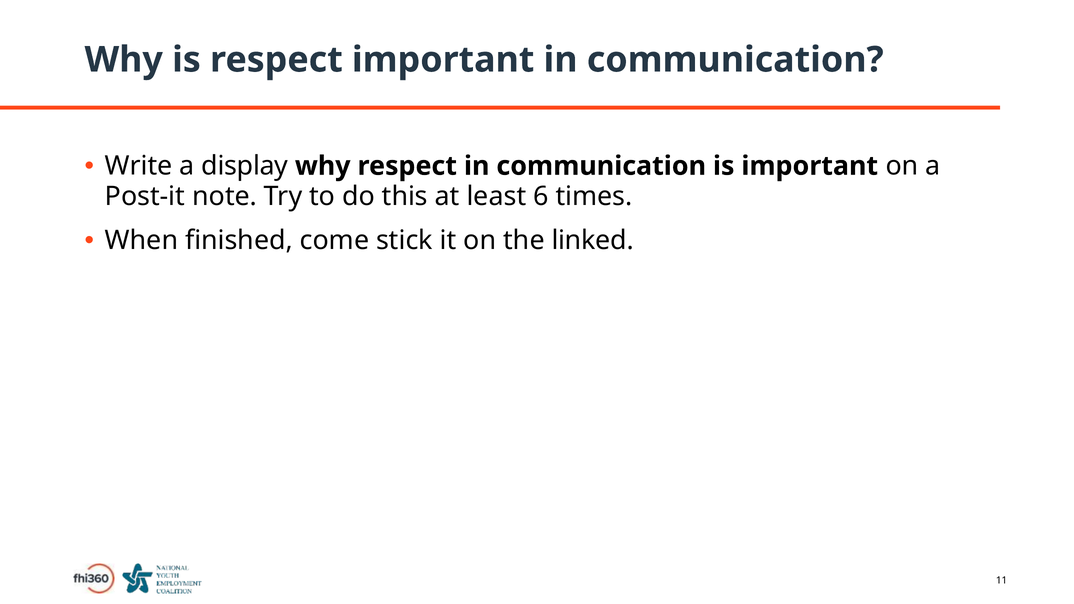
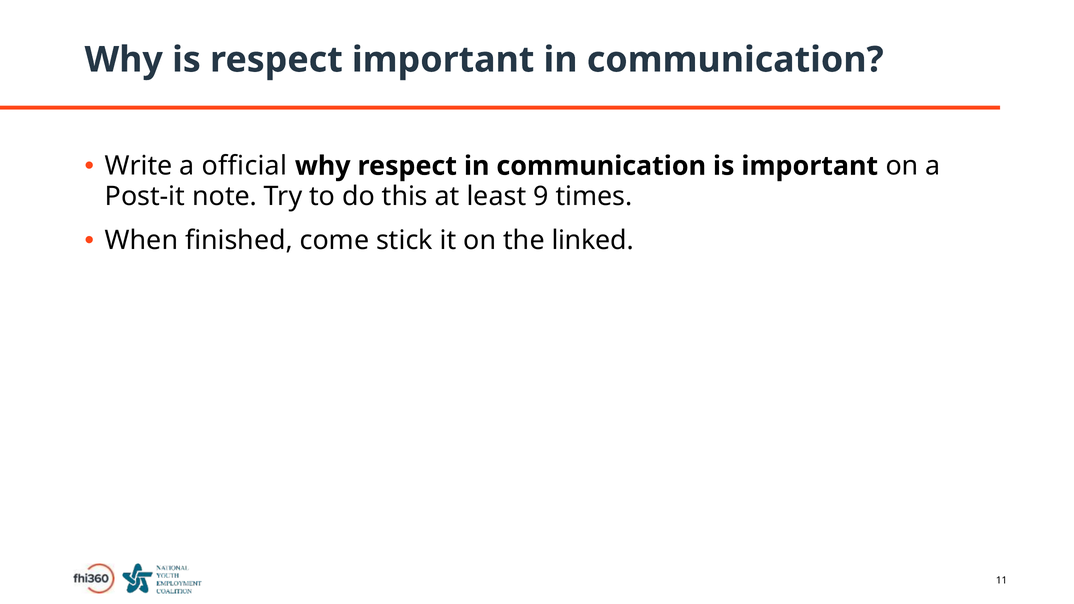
display: display -> official
6: 6 -> 9
